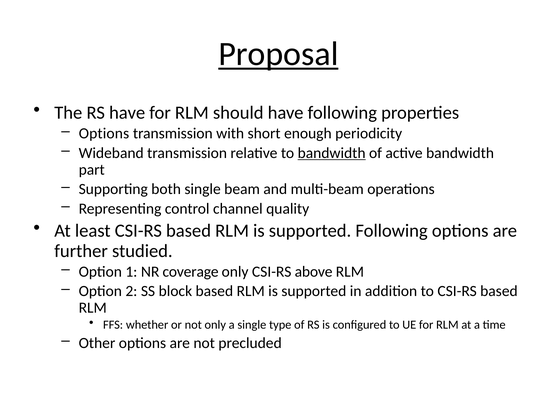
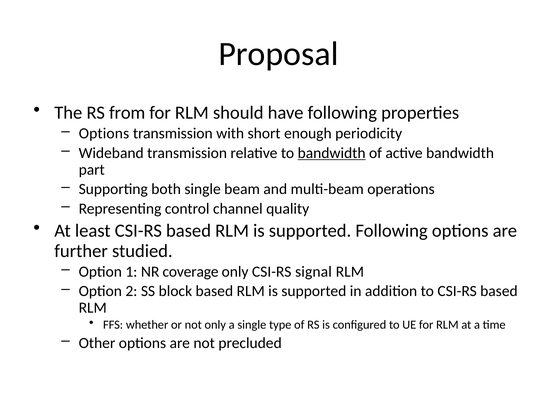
Proposal underline: present -> none
RS have: have -> from
above: above -> signal
